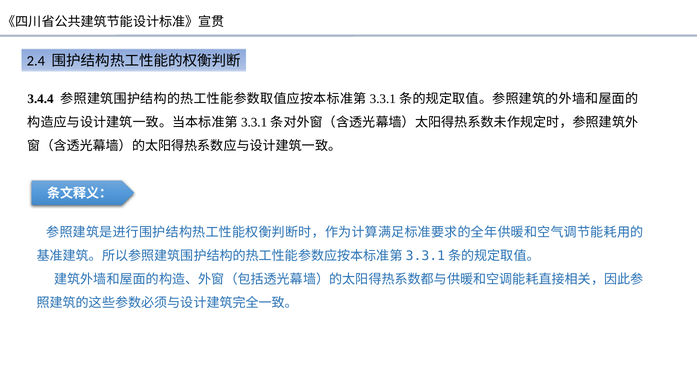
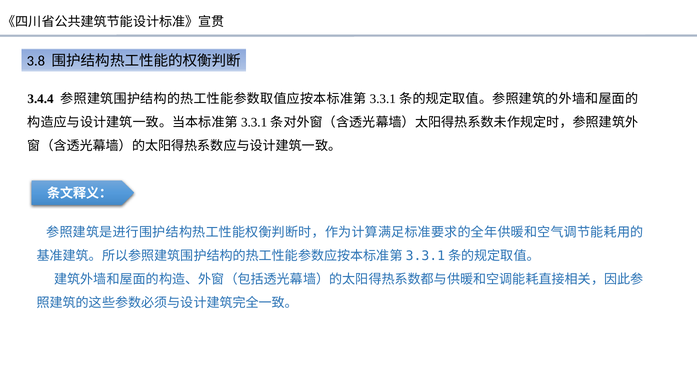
2.4: 2.4 -> 3.8
